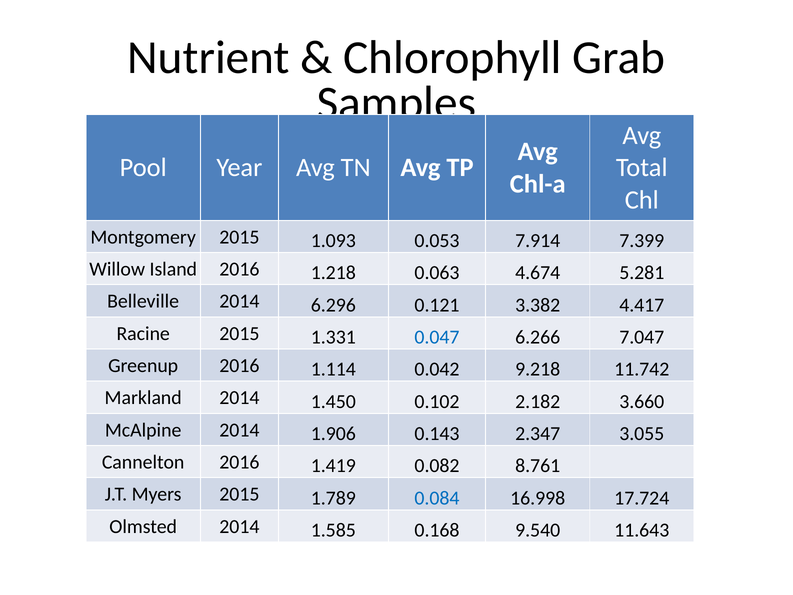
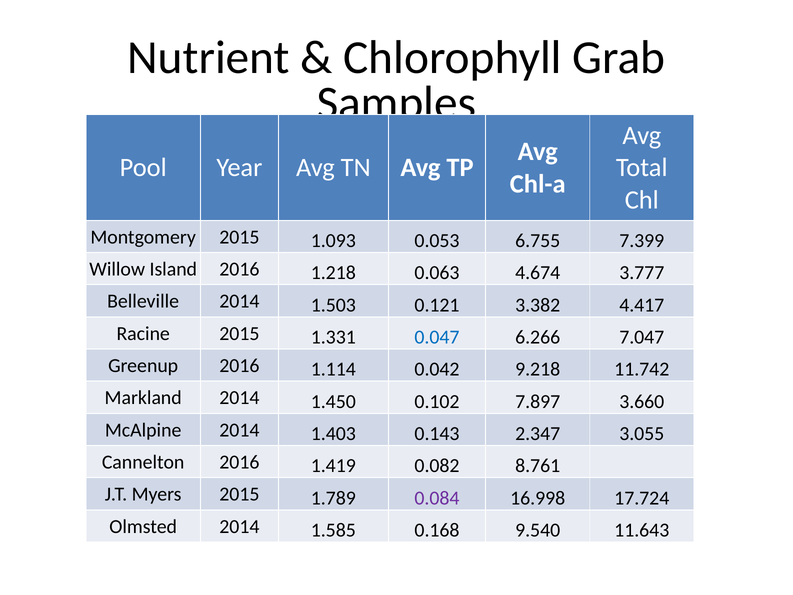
7.914: 7.914 -> 6.755
5.281: 5.281 -> 3.777
6.296: 6.296 -> 1.503
2.182: 2.182 -> 7.897
1.906: 1.906 -> 1.403
0.084 colour: blue -> purple
